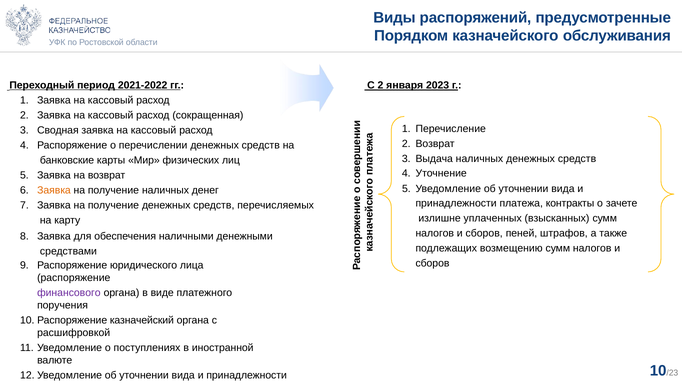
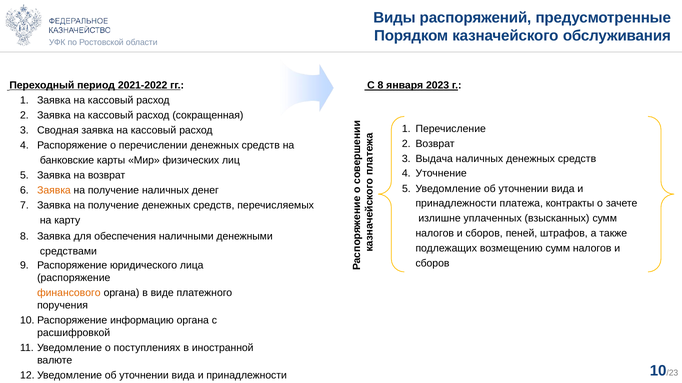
С 2: 2 -> 8
финансового colour: purple -> orange
казначейский: казначейский -> информацию
